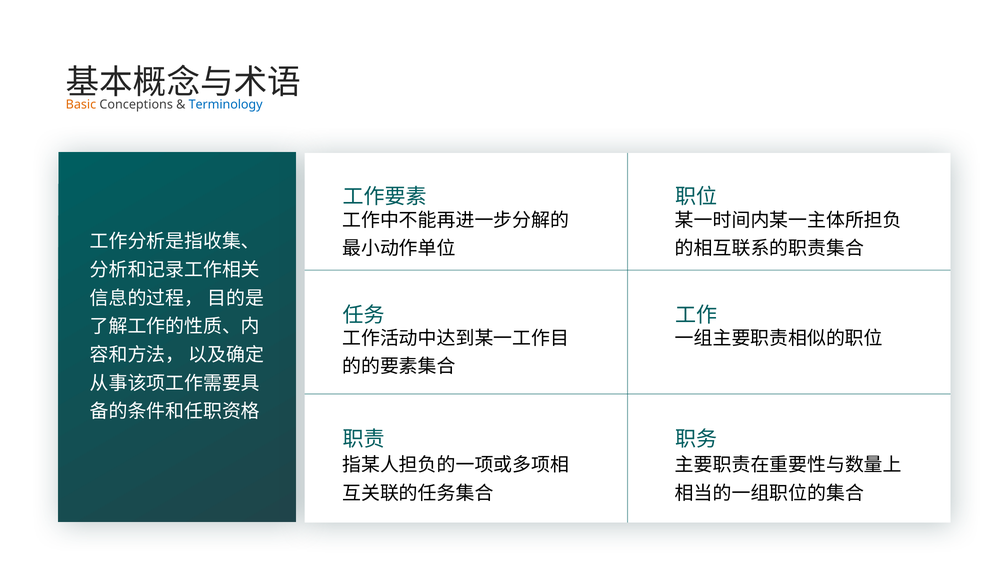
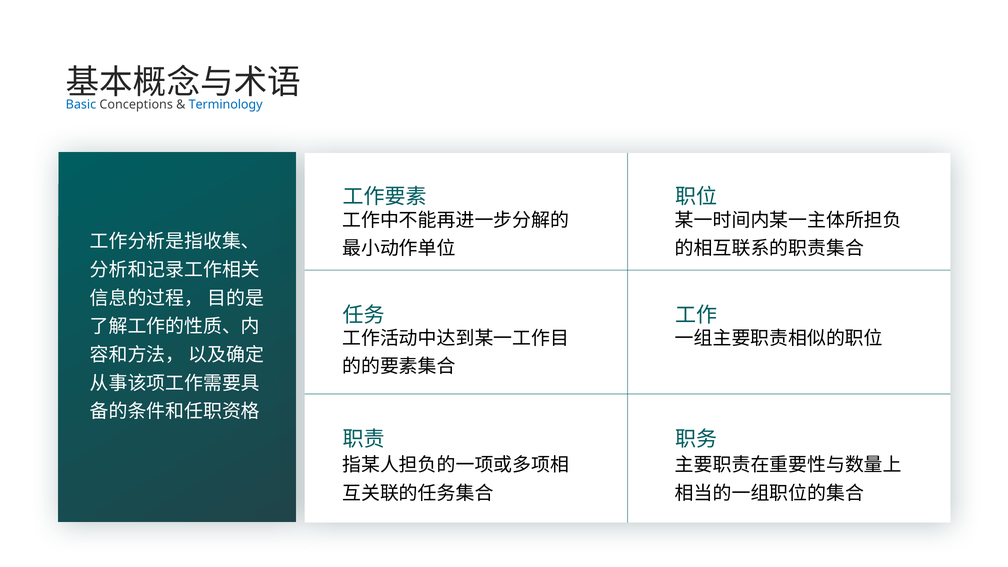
Basic colour: orange -> blue
